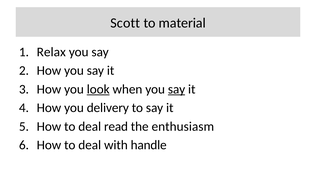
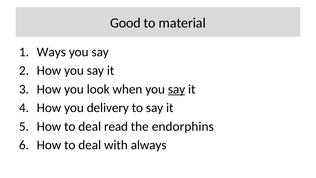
Scott: Scott -> Good
Relax: Relax -> Ways
look underline: present -> none
enthusiasm: enthusiasm -> endorphins
handle: handle -> always
